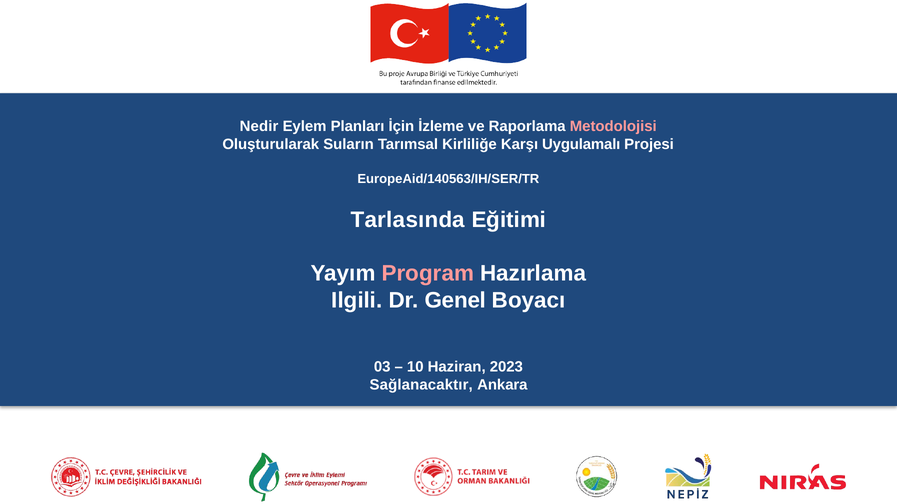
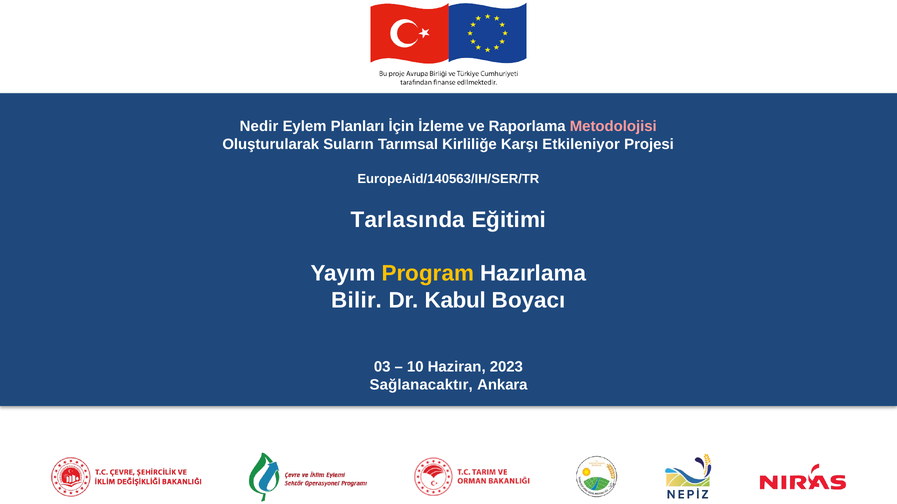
Uygulamalı: Uygulamalı -> Etkileniyor
Program colour: pink -> yellow
Ilgili: Ilgili -> Bilir
Genel: Genel -> Kabul
